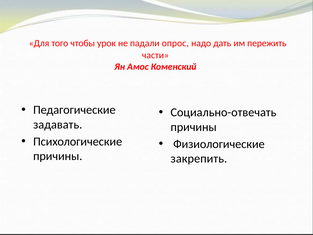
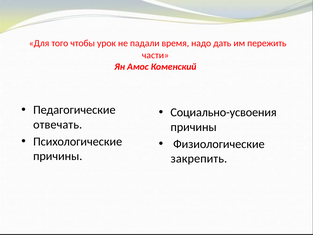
опрос: опрос -> время
Социально-отвечать: Социально-отвечать -> Социально-усвоения
задавать: задавать -> отвечать
